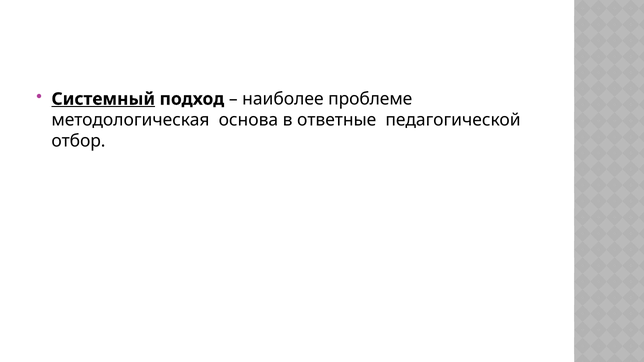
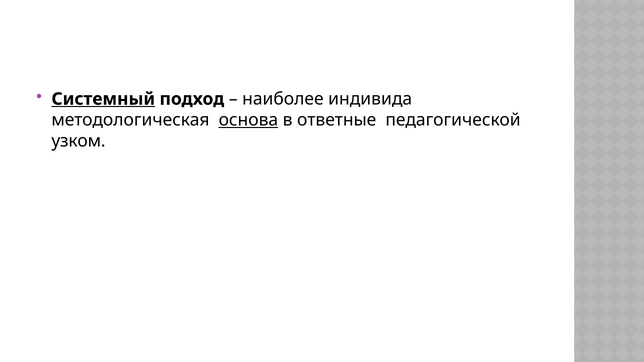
проблеме: проблеме -> индивида
основа underline: none -> present
отбор: отбор -> узком
